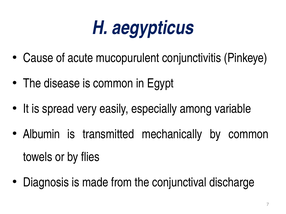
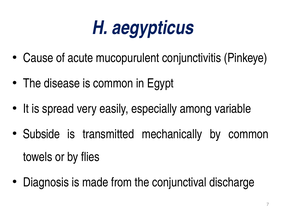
Albumin: Albumin -> Subside
